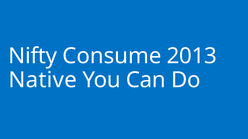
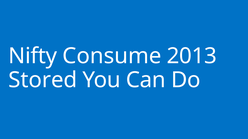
Native: Native -> Stored
